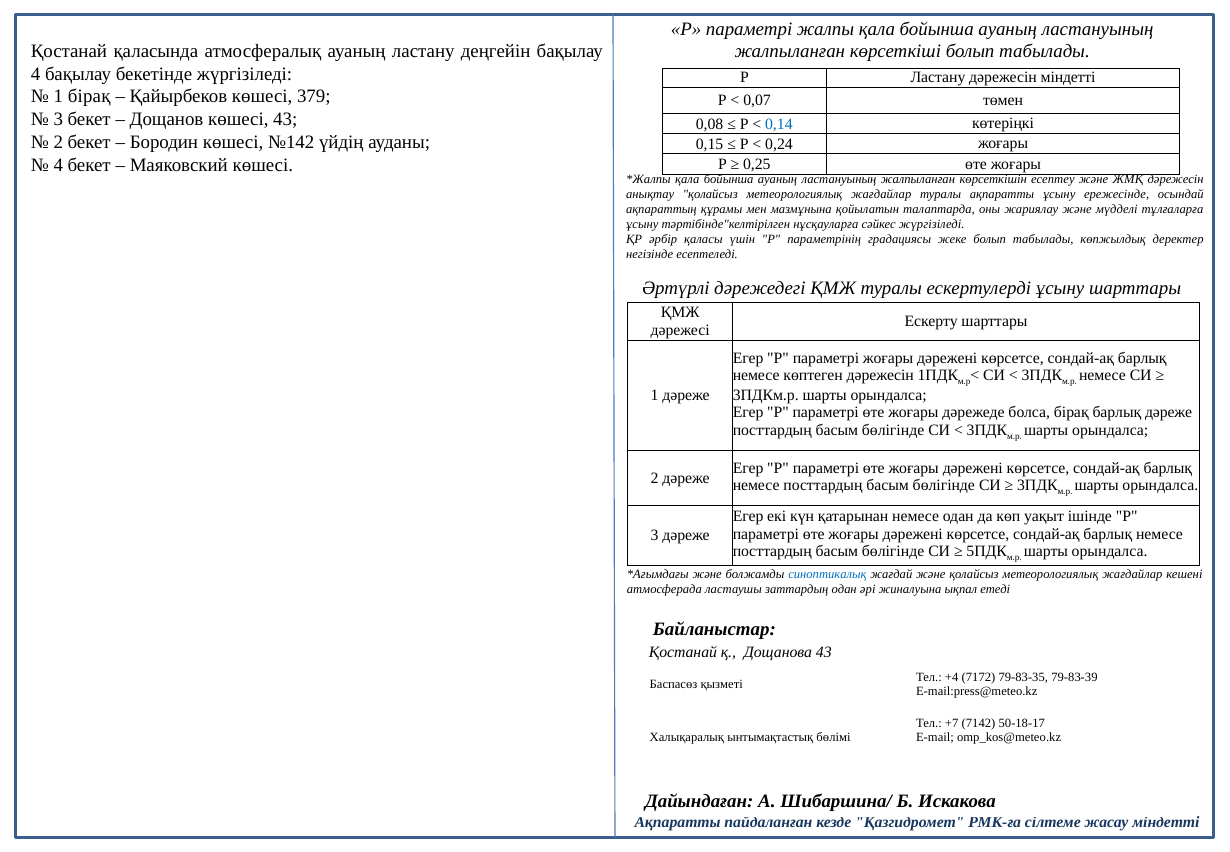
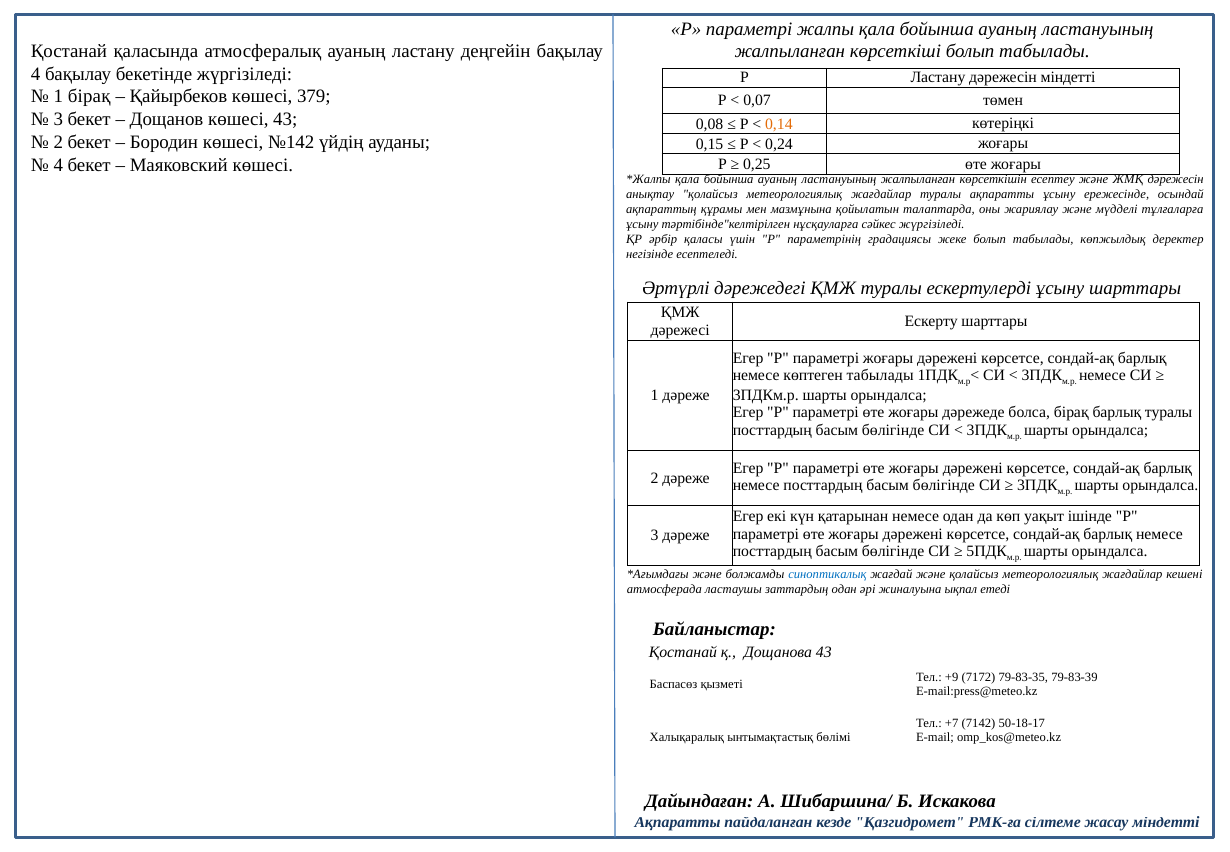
0,14 colour: blue -> orange
көптеген дәрежесін: дәрежесін -> табылады
барлық дәреже: дәреже -> туралы
+4: +4 -> +9
